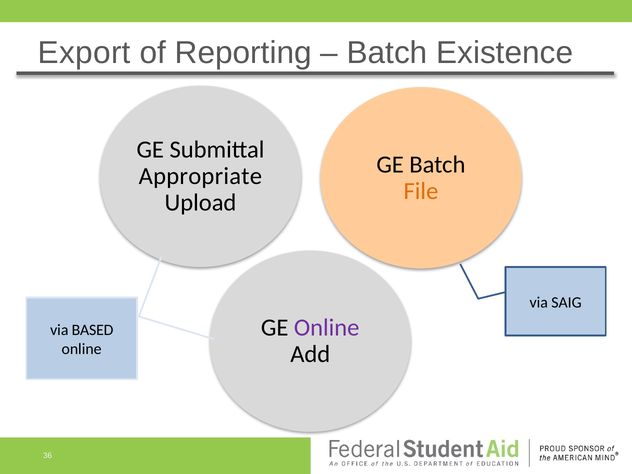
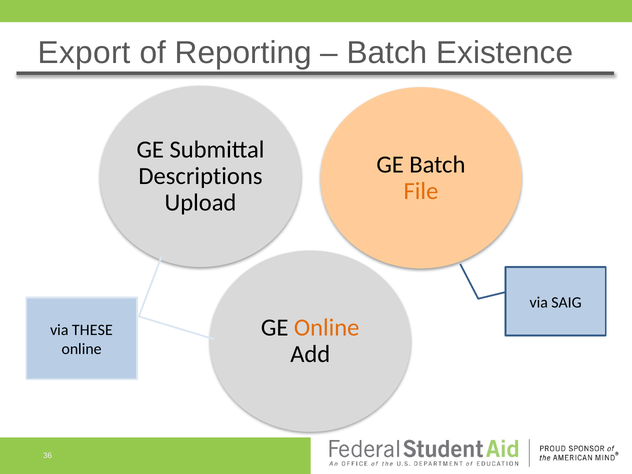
Appropriate: Appropriate -> Descriptions
Online at (327, 328) colour: purple -> orange
BASED: BASED -> THESE
